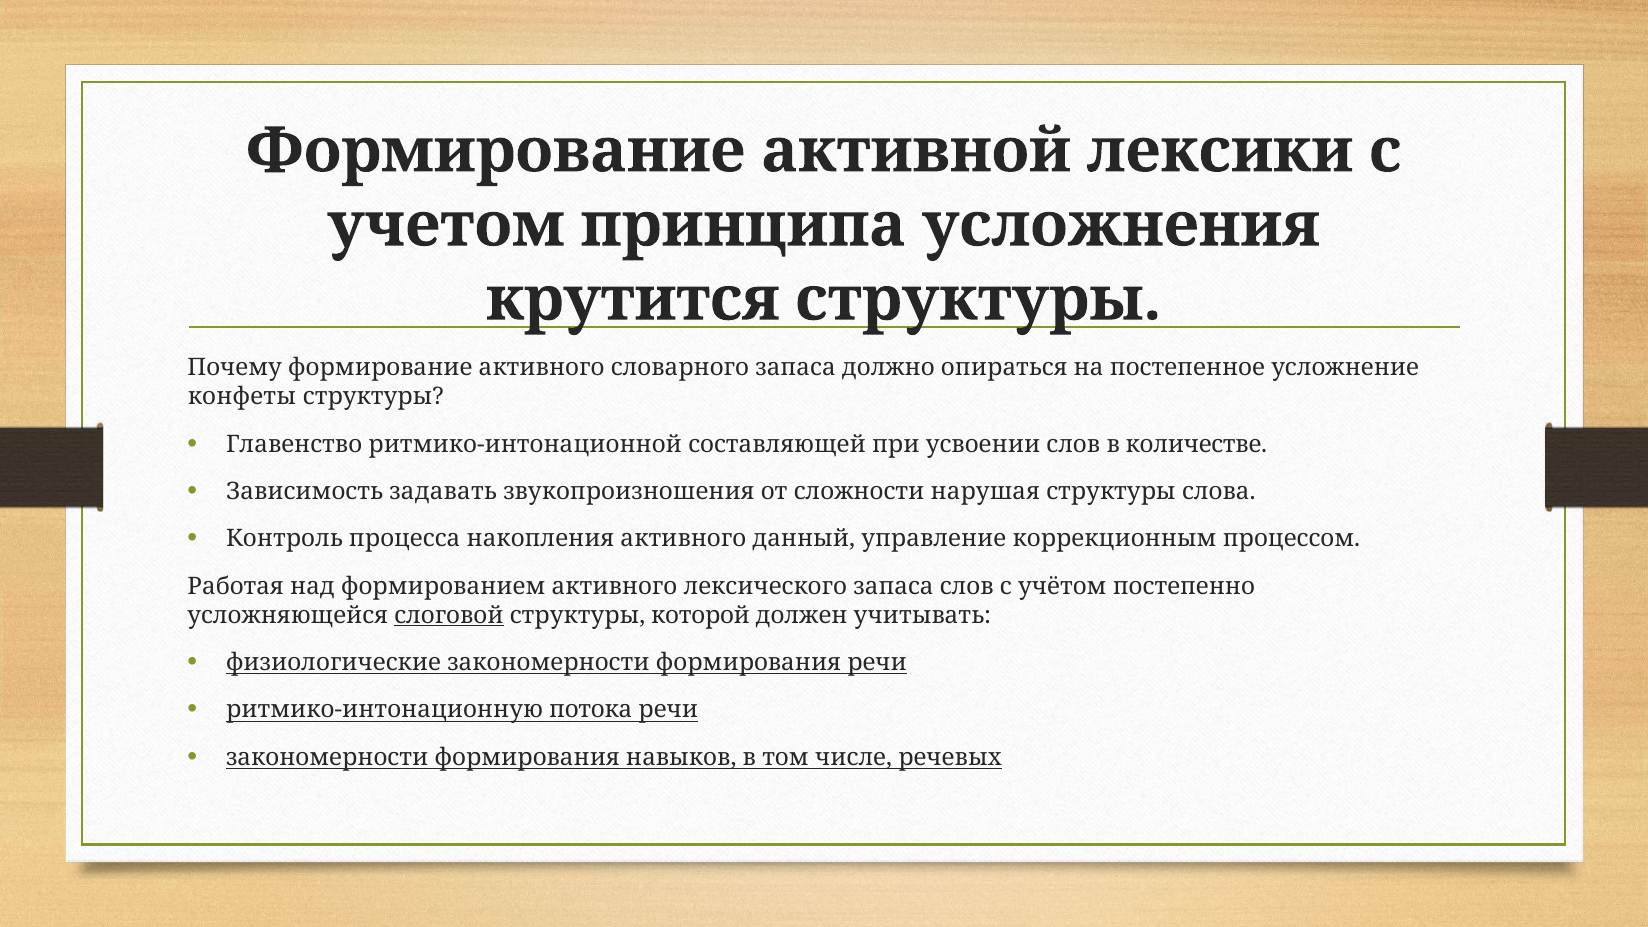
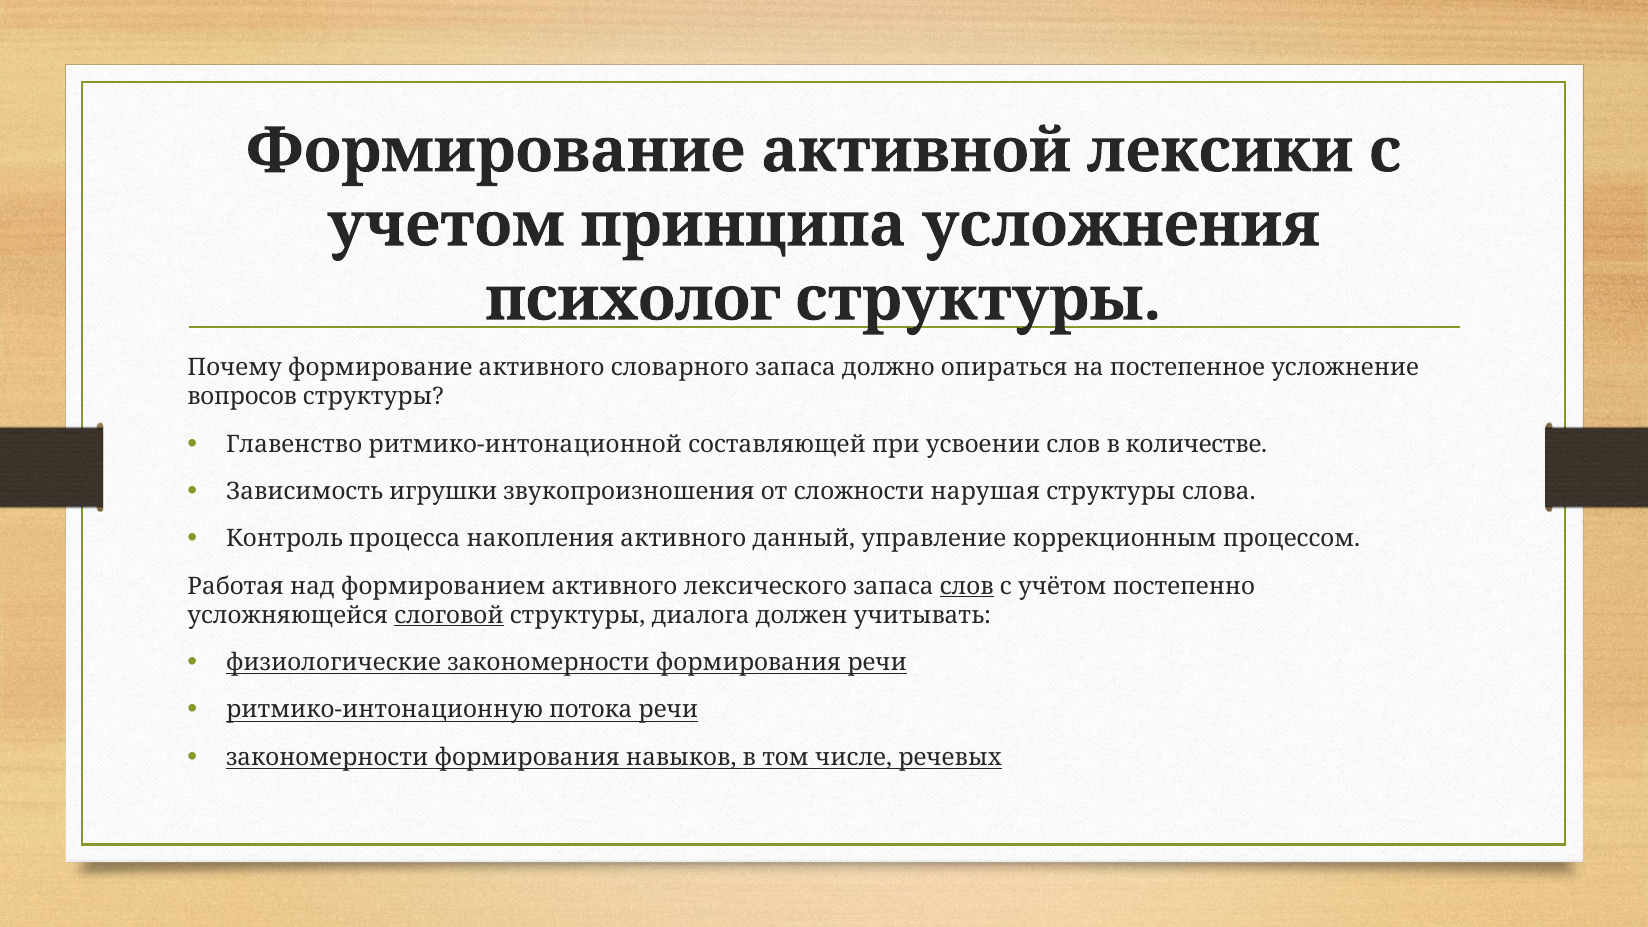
крутится: крутится -> психолог
конфеты: конфеты -> вопросов
задавать: задавать -> игрушки
слов at (967, 586) underline: none -> present
которой: которой -> диалога
